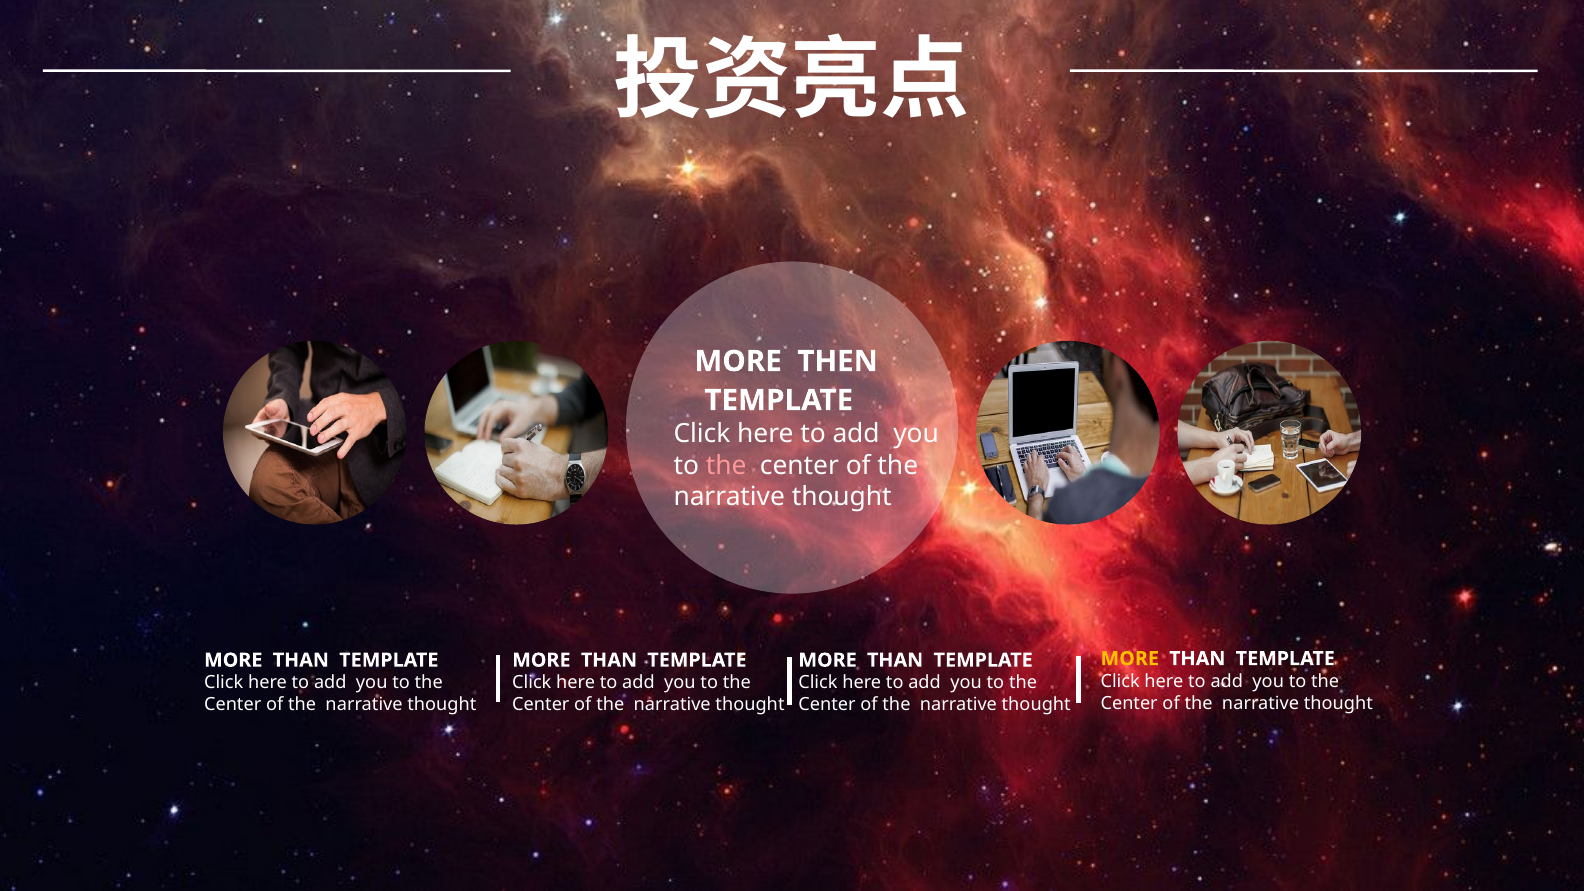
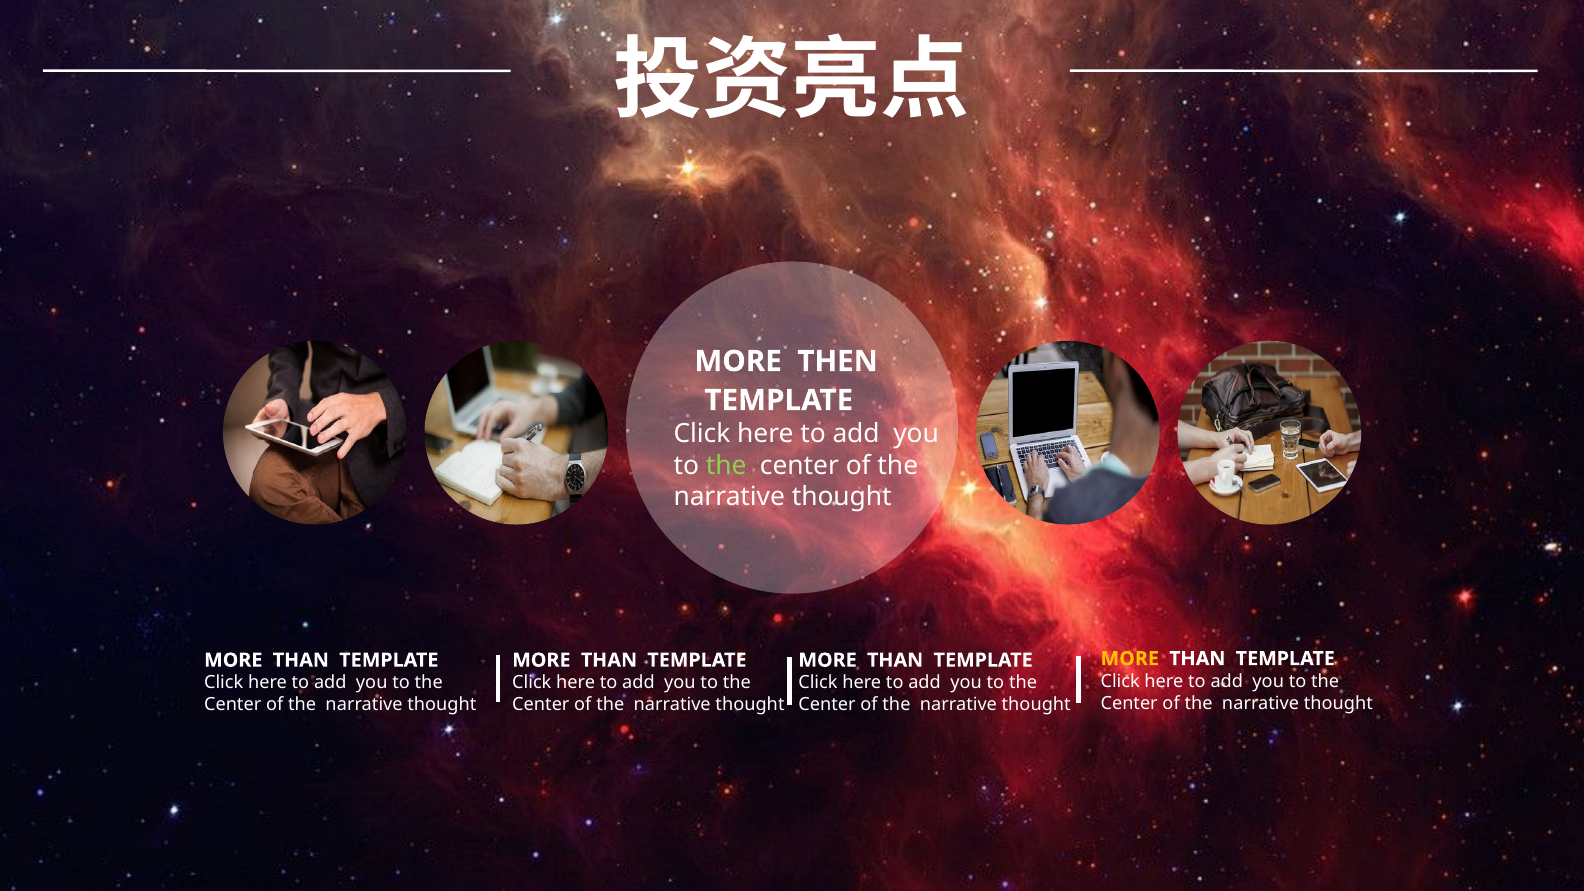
the at (726, 465) colour: pink -> light green
